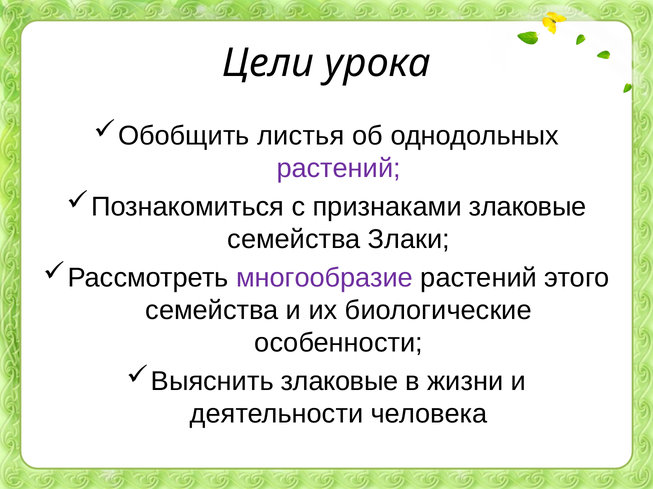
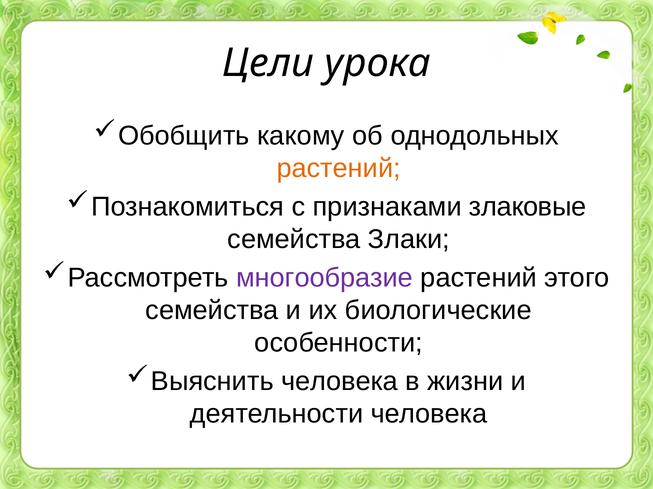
листья: листья -> какому
растений at (339, 168) colour: purple -> orange
злаковые at (340, 382): злаковые -> человека
